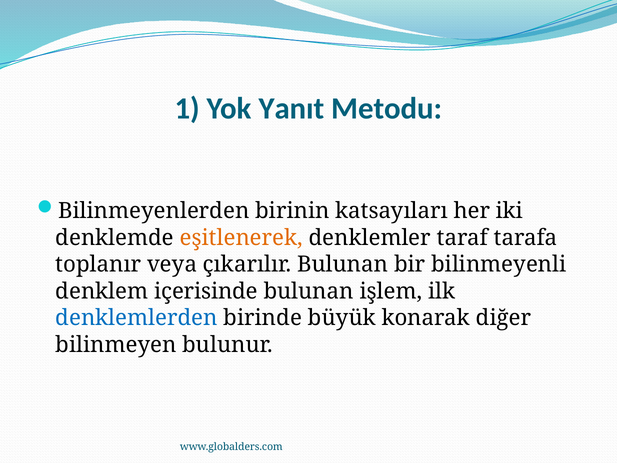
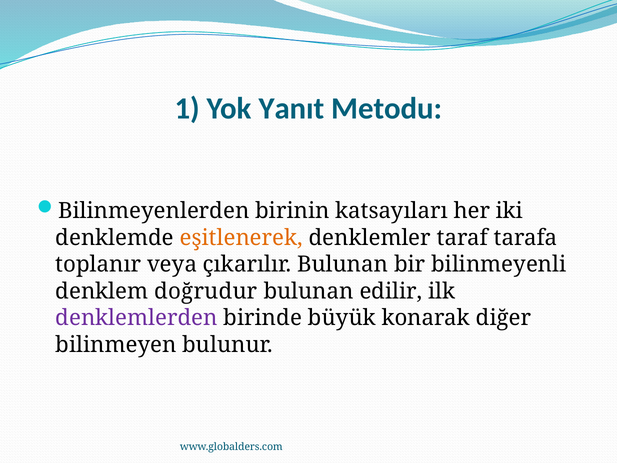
içerisinde: içerisinde -> doğrudur
işlem: işlem -> edilir
denklemlerden colour: blue -> purple
